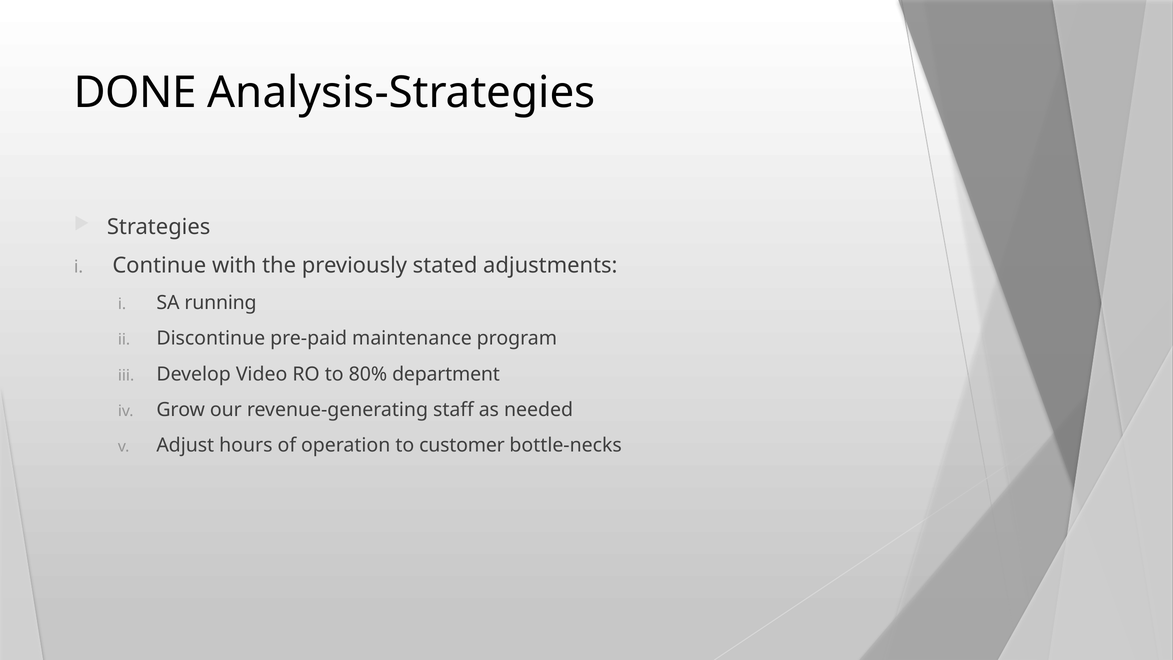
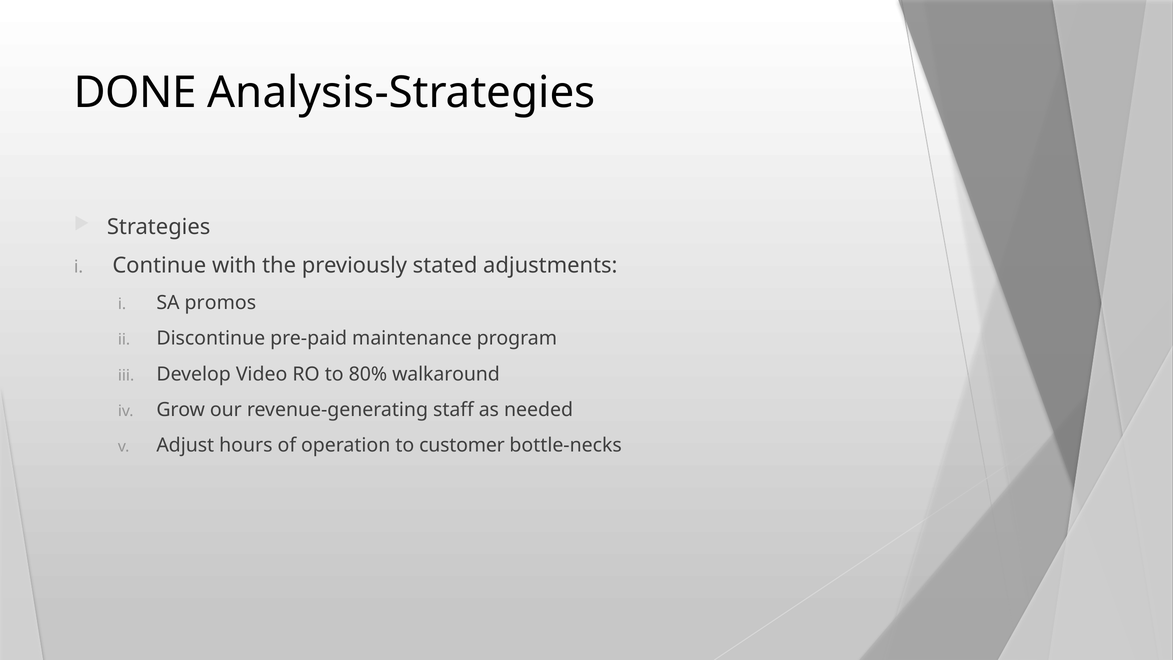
running: running -> promos
department: department -> walkaround
